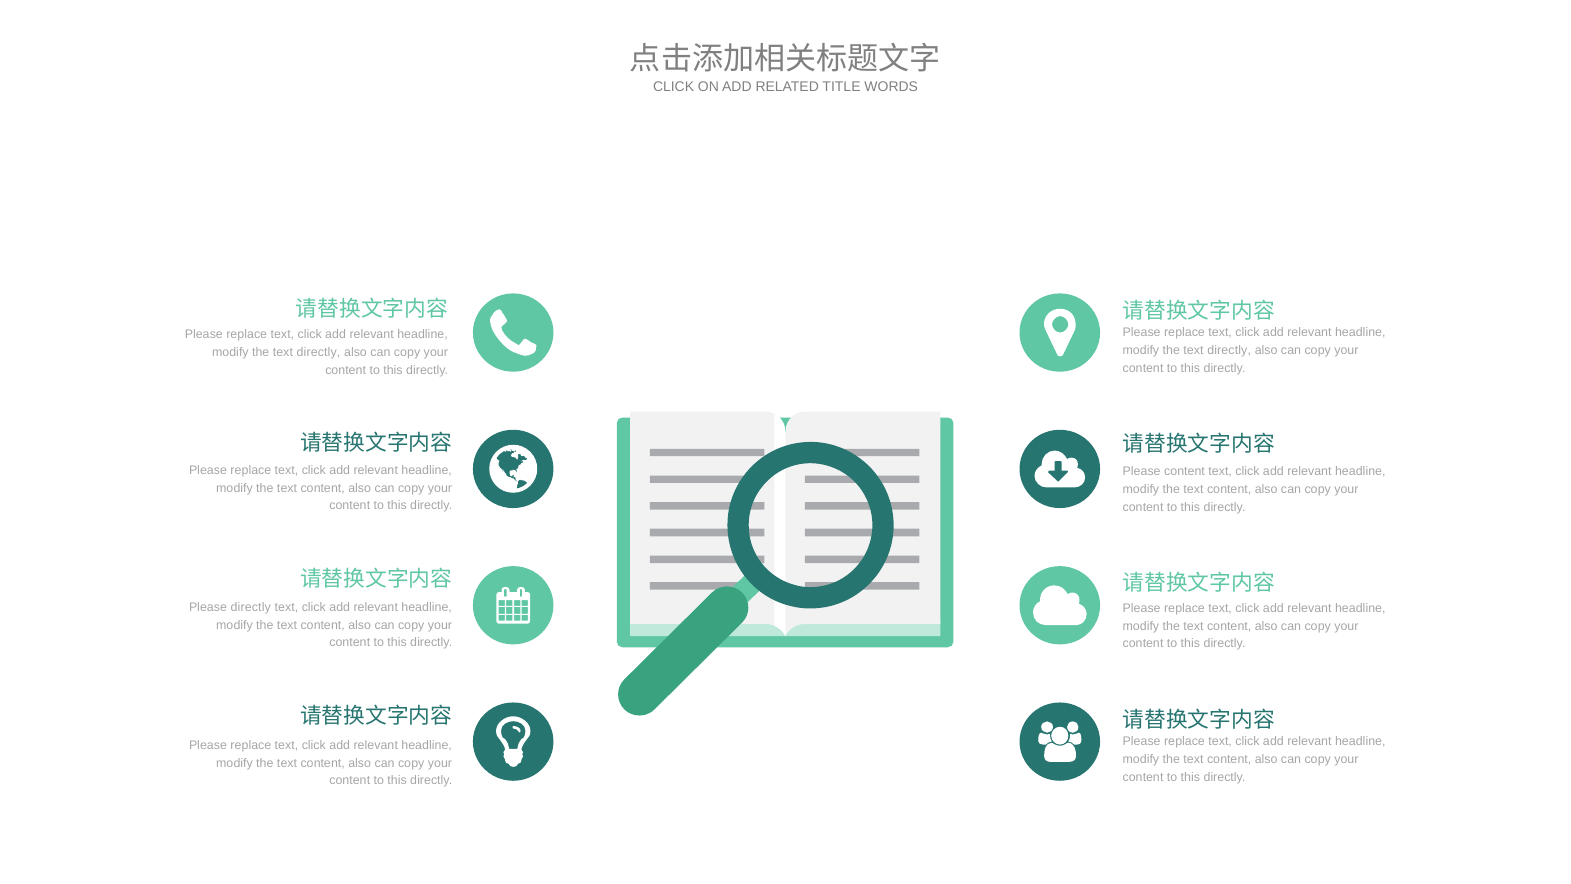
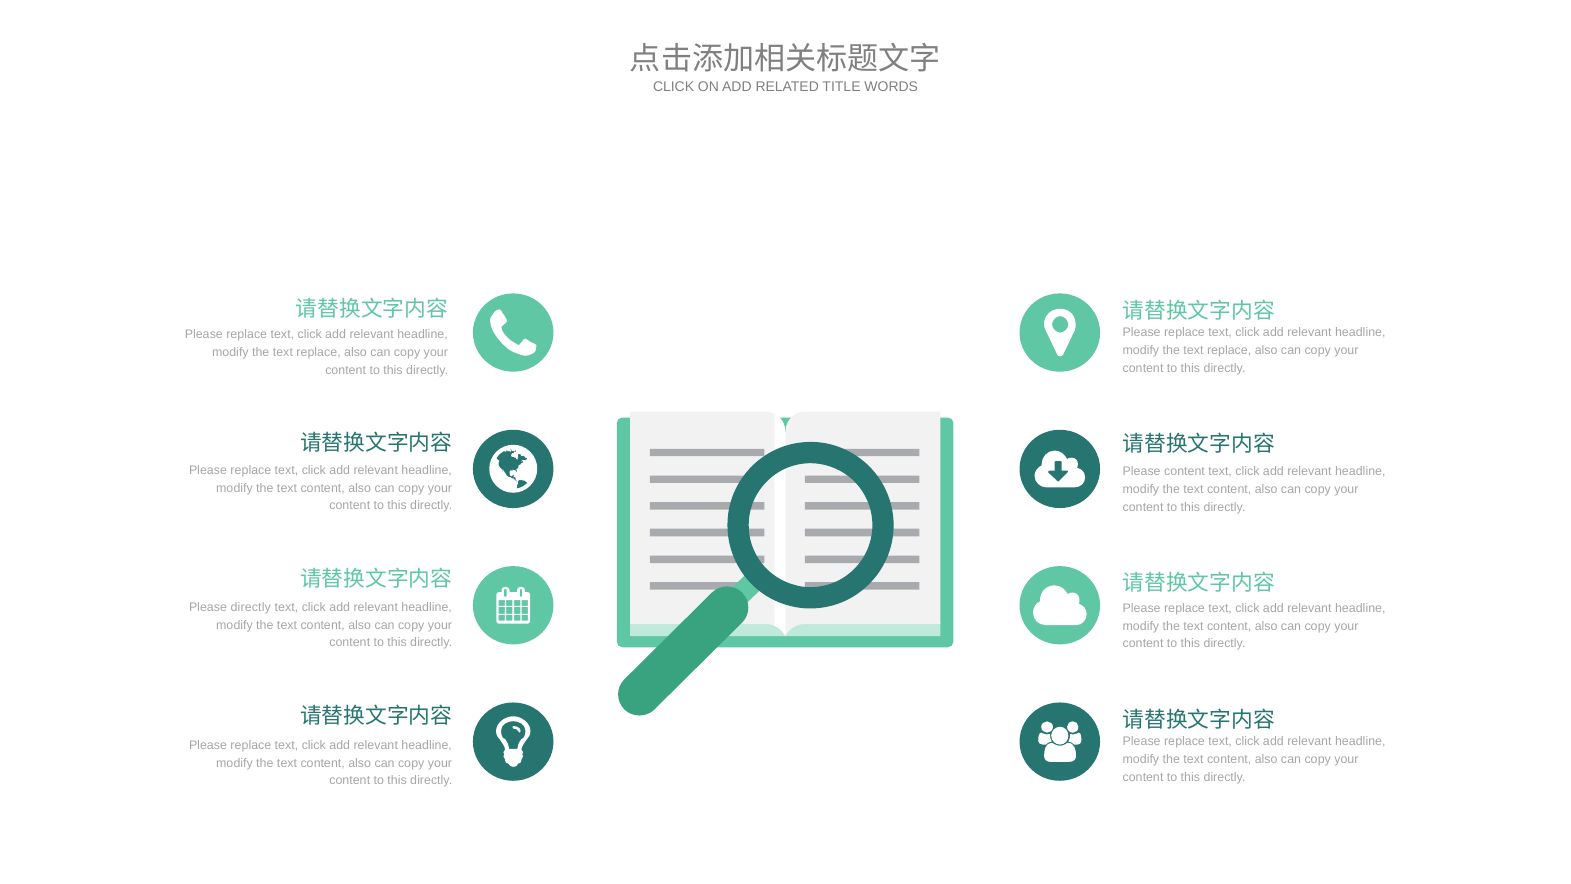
directly at (1229, 350): directly -> replace
directly at (319, 352): directly -> replace
